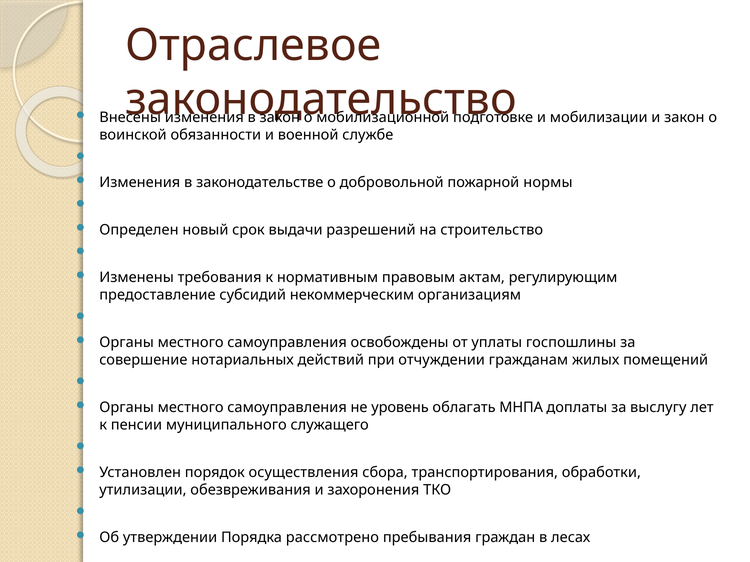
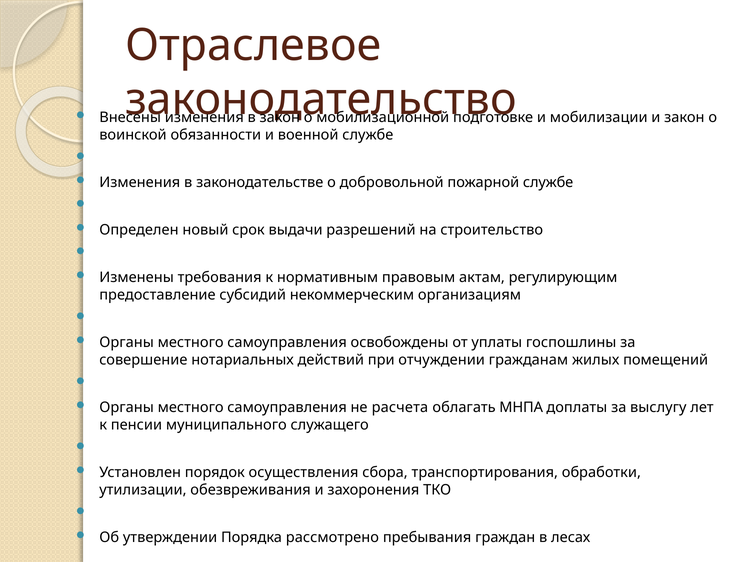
пожарной нормы: нормы -> службе
уровень: уровень -> расчета
